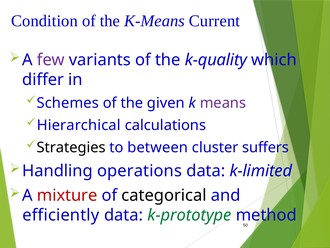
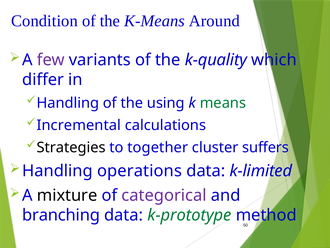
Current: Current -> Around
Schemes at (68, 103): Schemes -> Handling
given: given -> using
means colour: purple -> green
Hierarchical: Hierarchical -> Incremental
between: between -> together
mixture colour: red -> black
categorical colour: black -> purple
efficiently: efficiently -> branching
